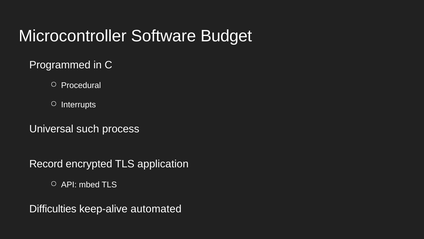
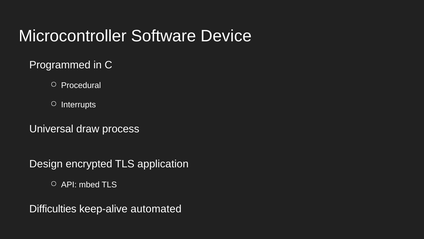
Budget: Budget -> Device
such: such -> draw
Record: Record -> Design
